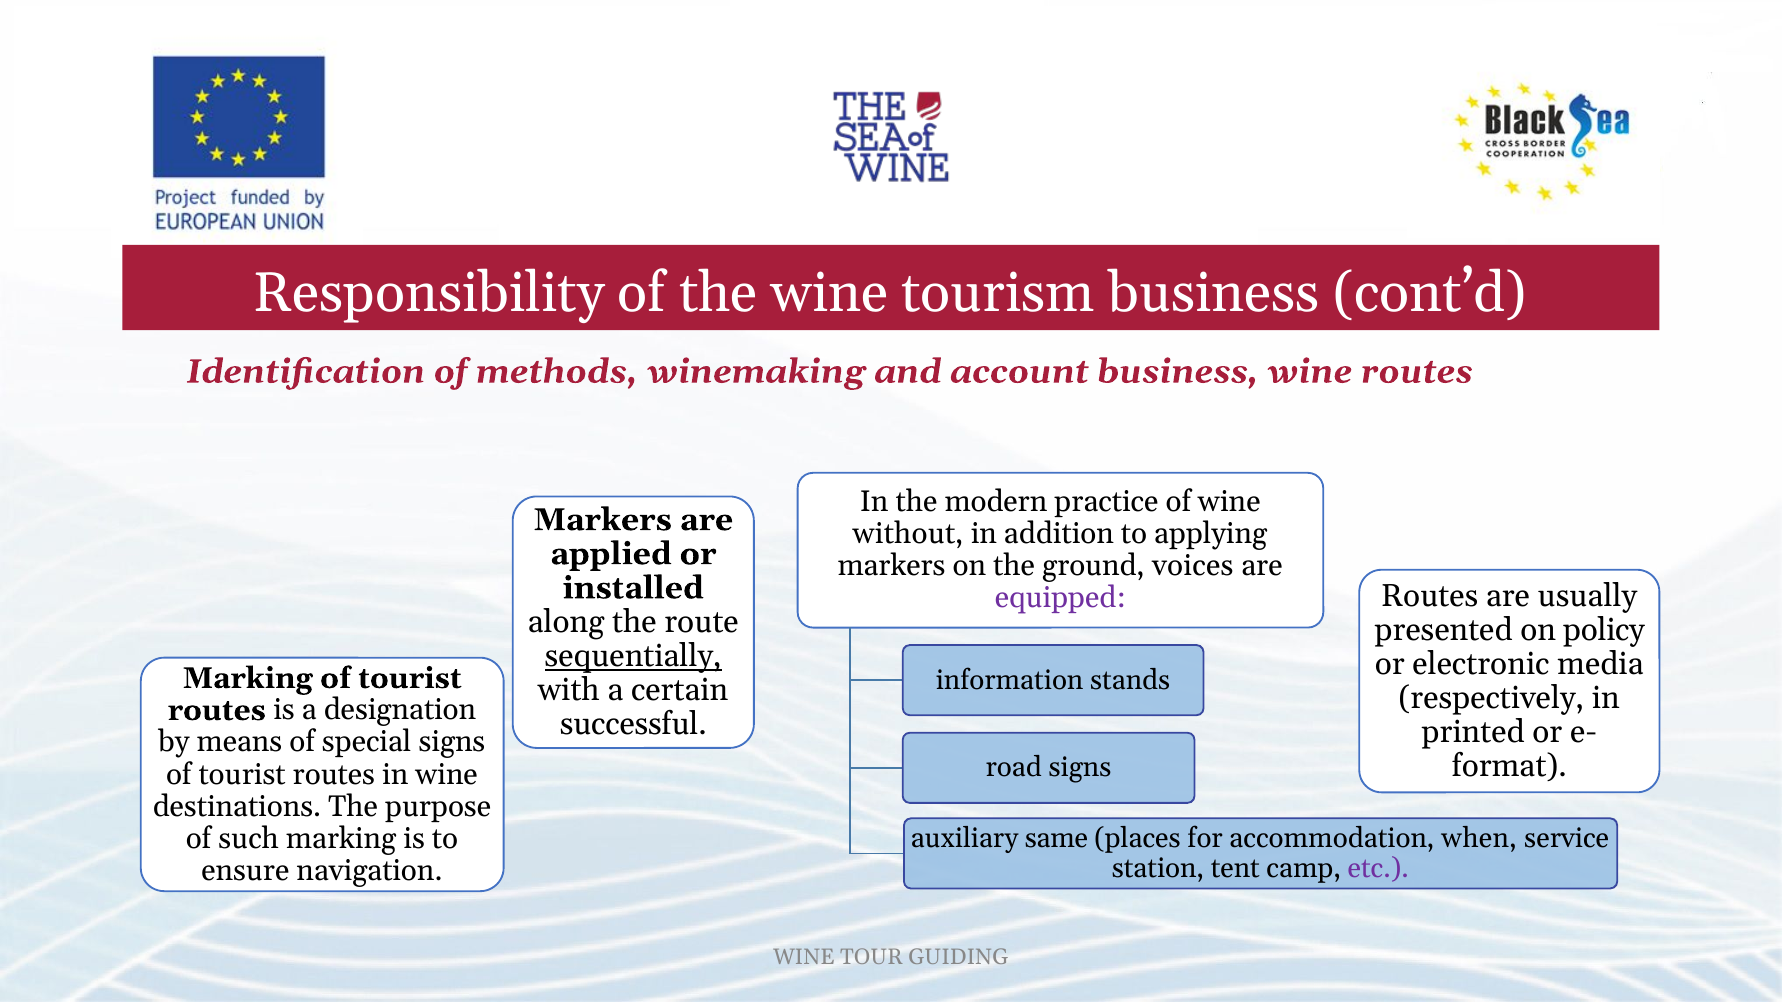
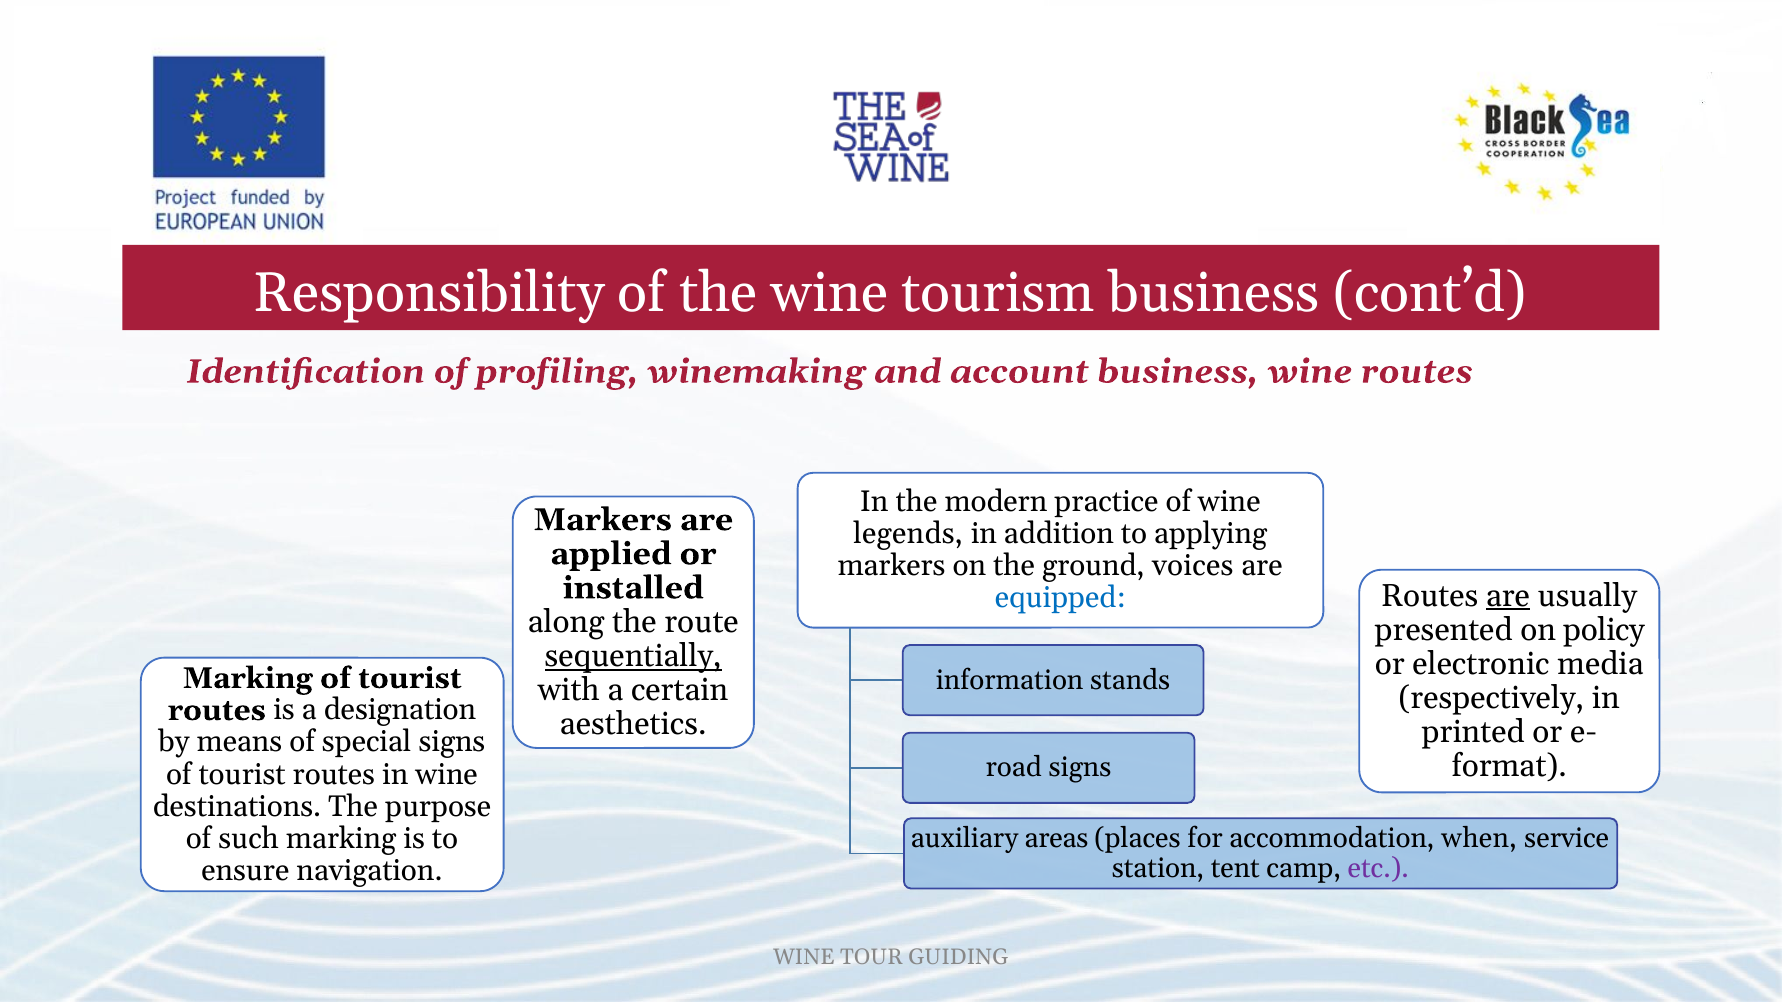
methods: methods -> profiling
without: without -> legends
are at (1508, 596) underline: none -> present
equipped colour: purple -> blue
successful: successful -> aesthetics
same: same -> areas
